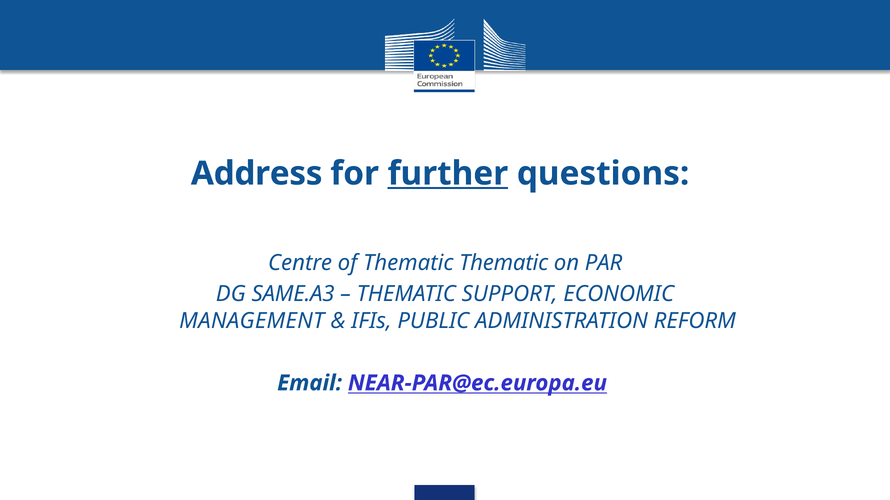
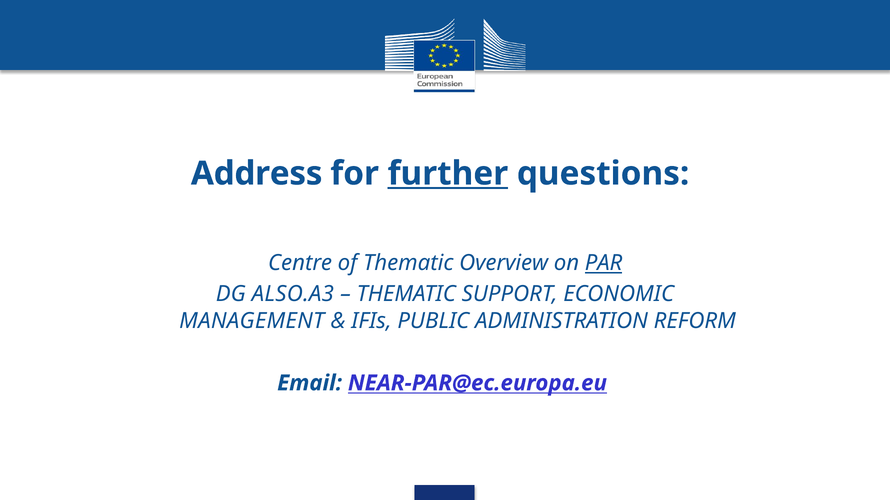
Thematic Thematic: Thematic -> Overview
PAR underline: none -> present
SAME.A3: SAME.A3 -> ALSO.A3
